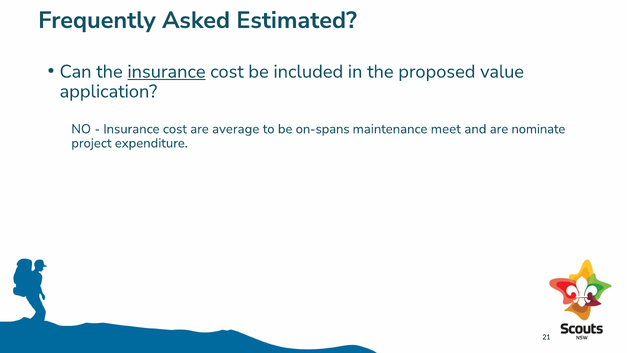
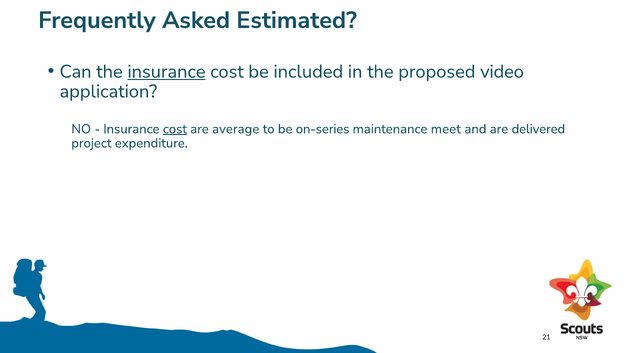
value: value -> video
cost at (175, 129) underline: none -> present
on-spans: on-spans -> on-series
nominate: nominate -> delivered
